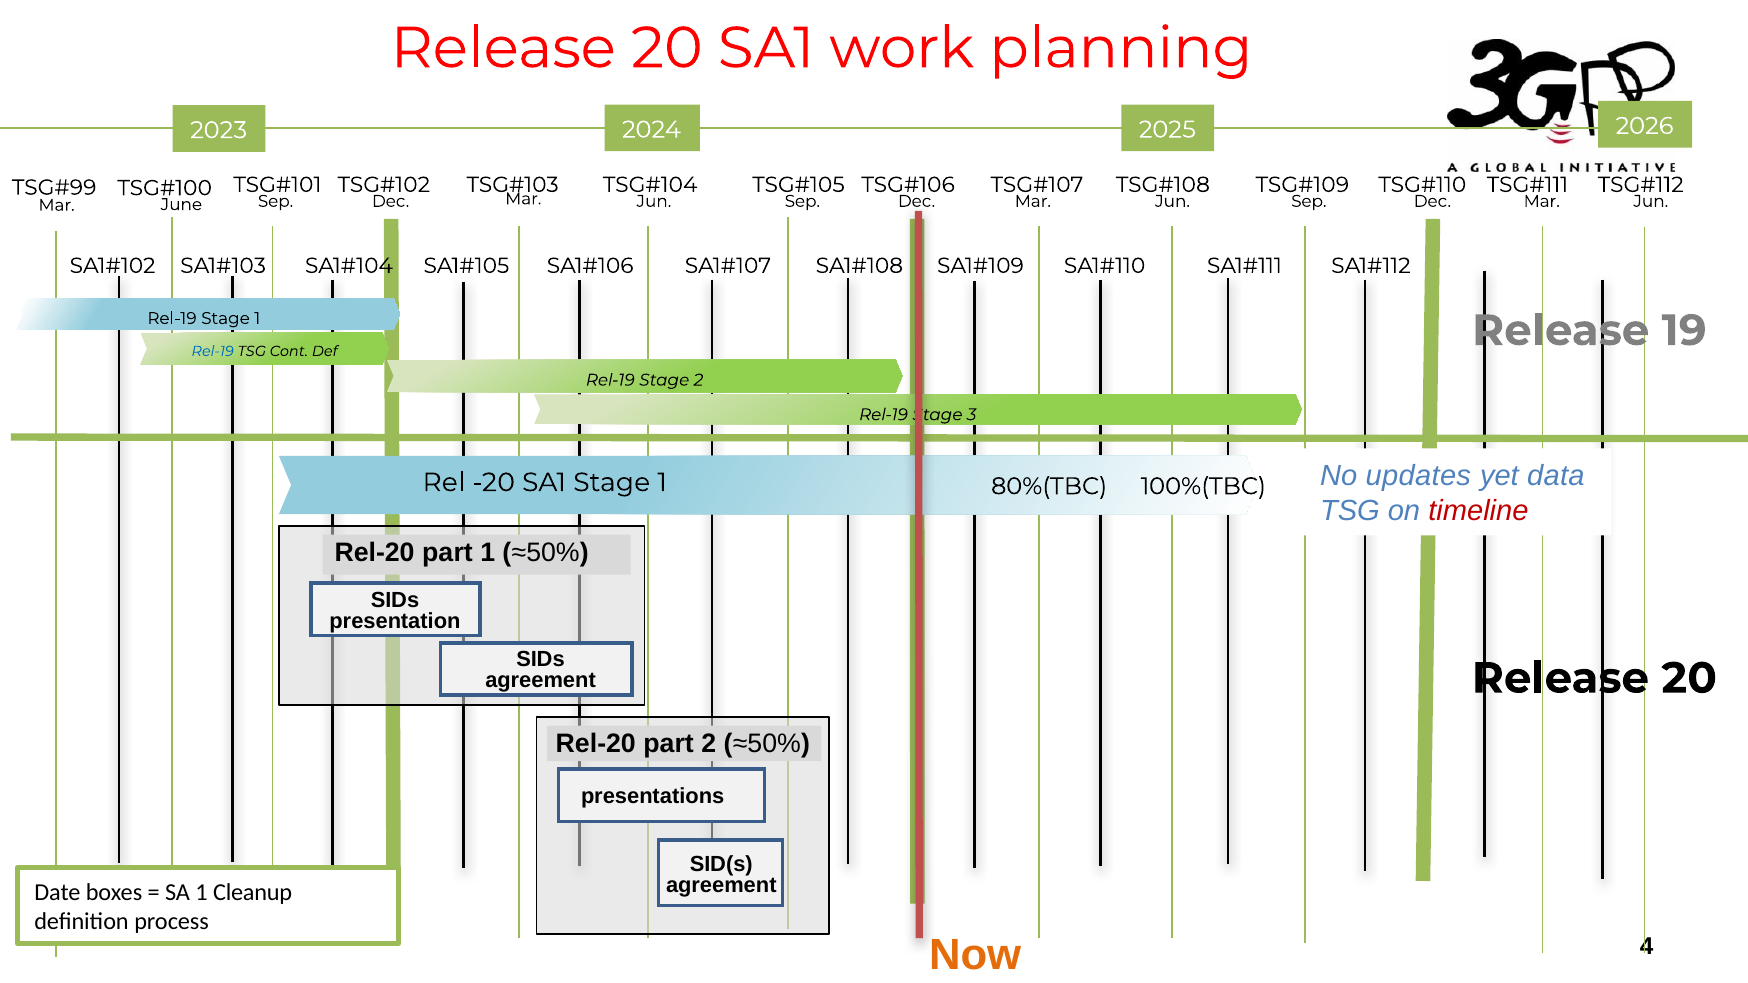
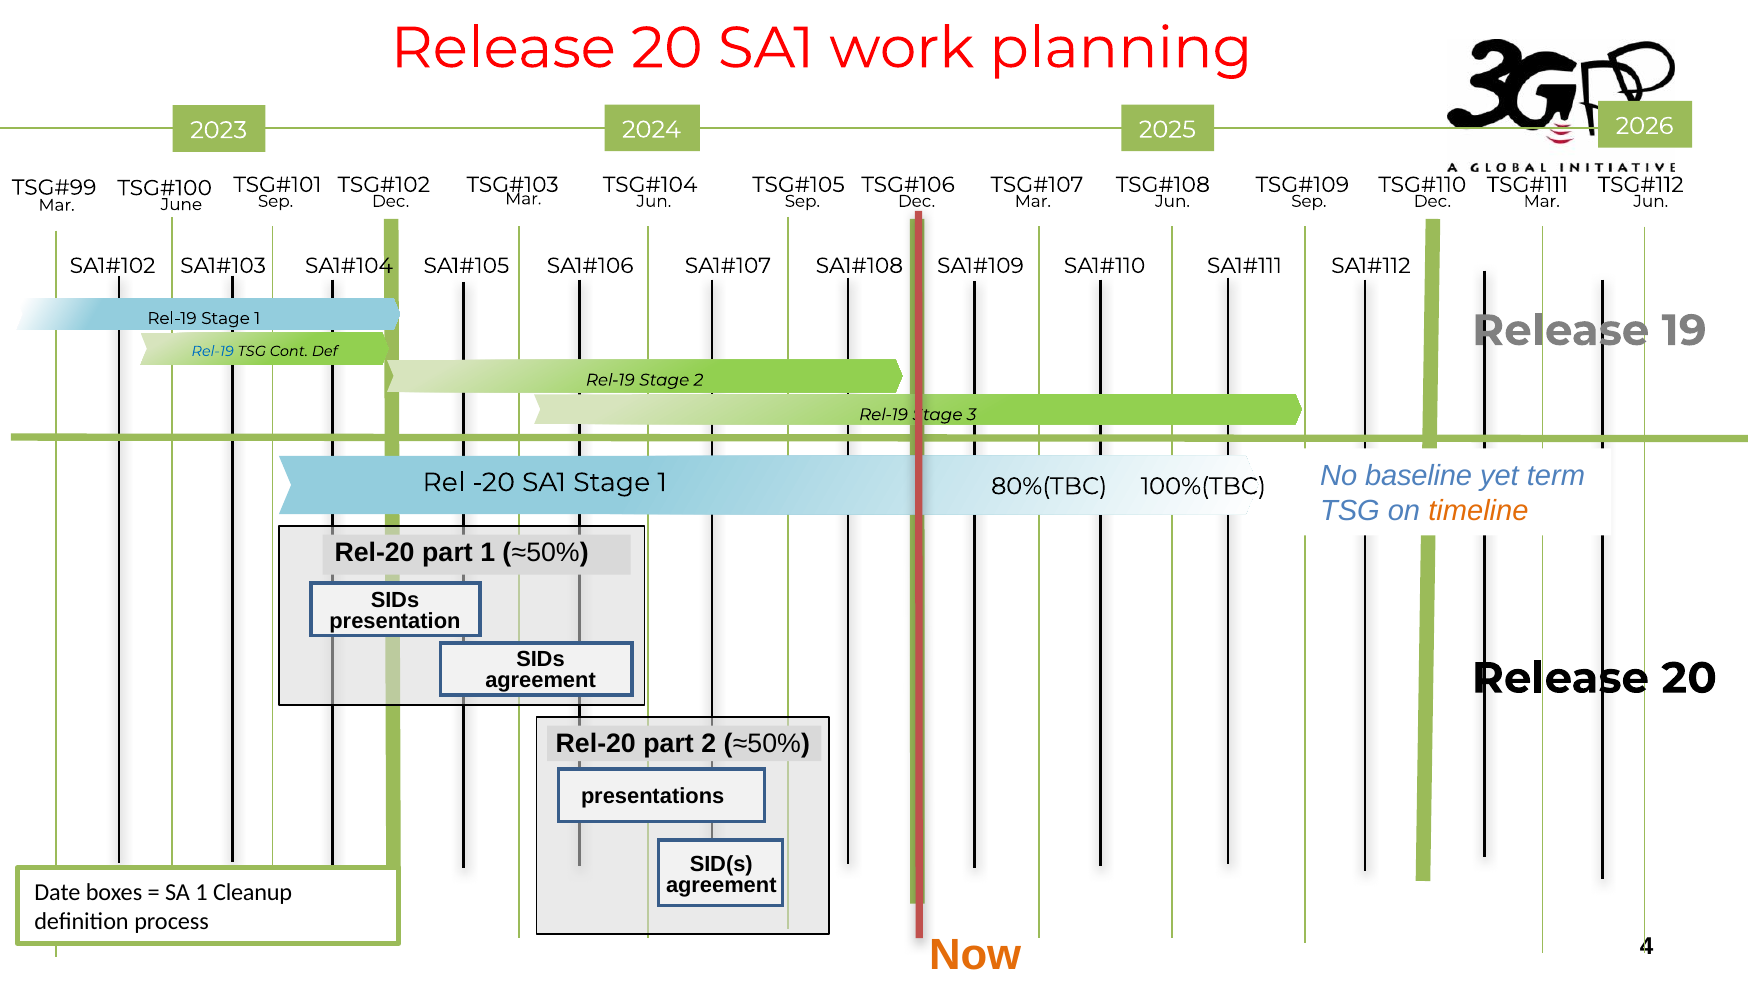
updates: updates -> baseline
data: data -> term
timeline colour: red -> orange
